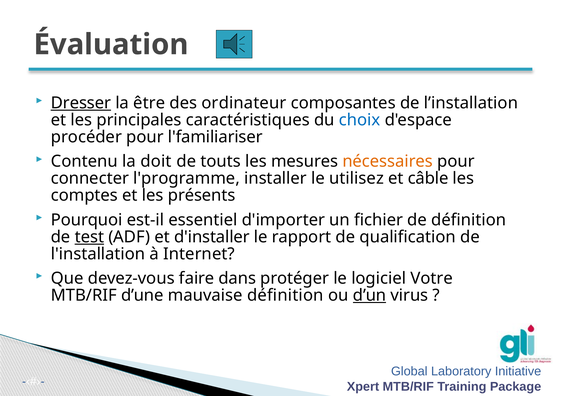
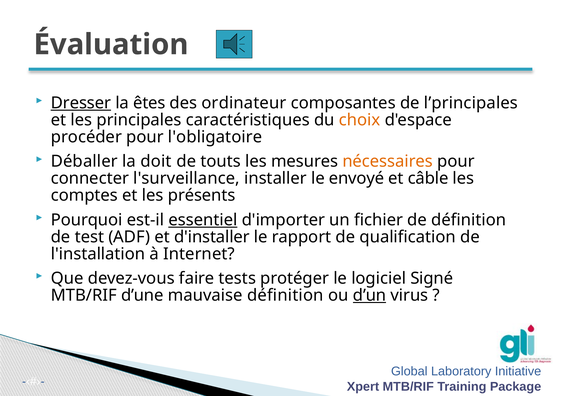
être: être -> êtes
l’installation: l’installation -> l’principales
choix colour: blue -> orange
l'familiariser: l'familiariser -> l'obligatoire
Contenu: Contenu -> Déballer
l'programme: l'programme -> l'surveillance
utilisez: utilisez -> envoyé
essentiel underline: none -> present
test underline: present -> none
dans: dans -> tests
Votre: Votre -> Signé
